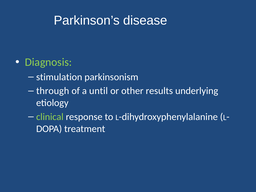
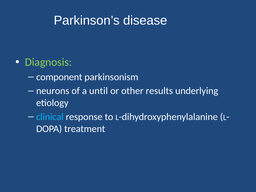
stimulation: stimulation -> component
through: through -> neurons
clinical colour: light green -> light blue
